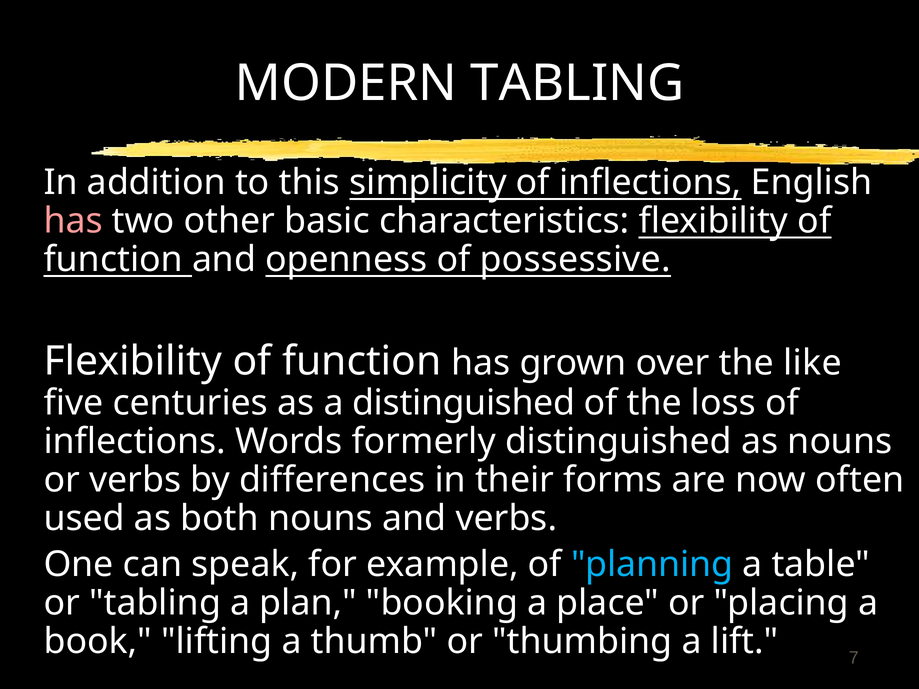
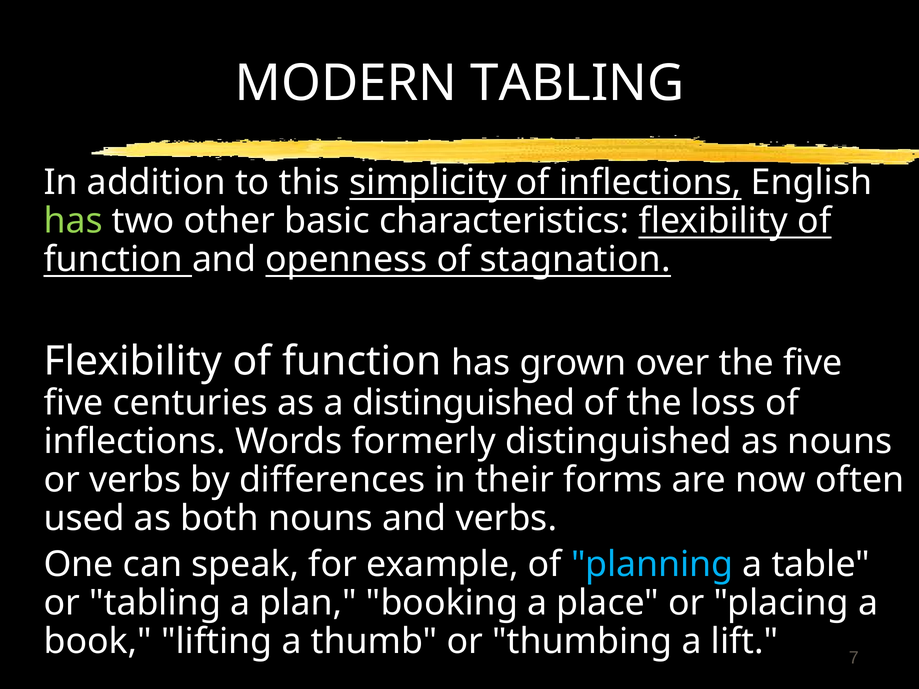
has at (73, 221) colour: pink -> light green
possessive: possessive -> stagnation
the like: like -> five
